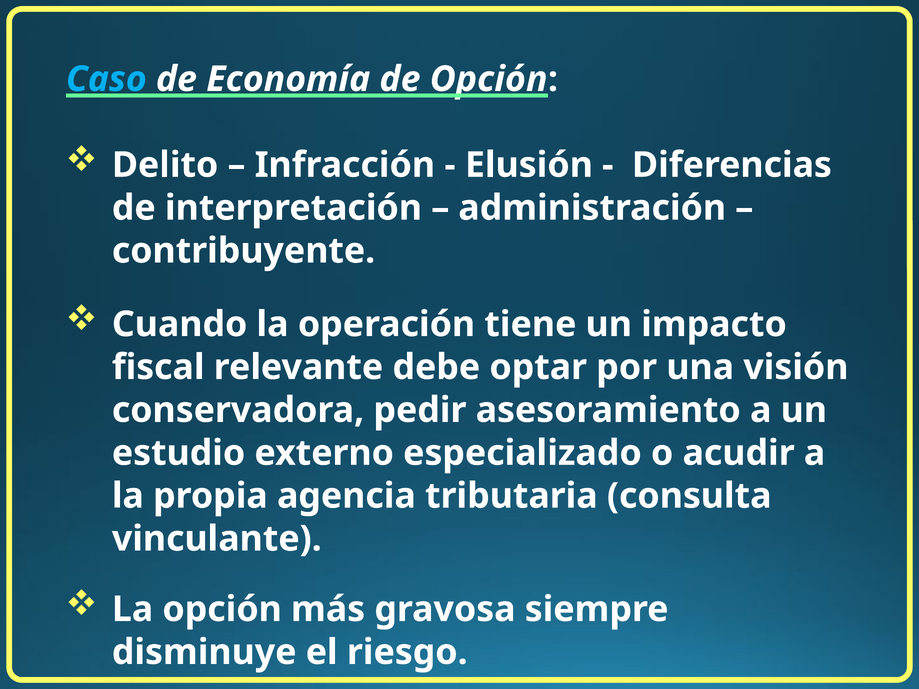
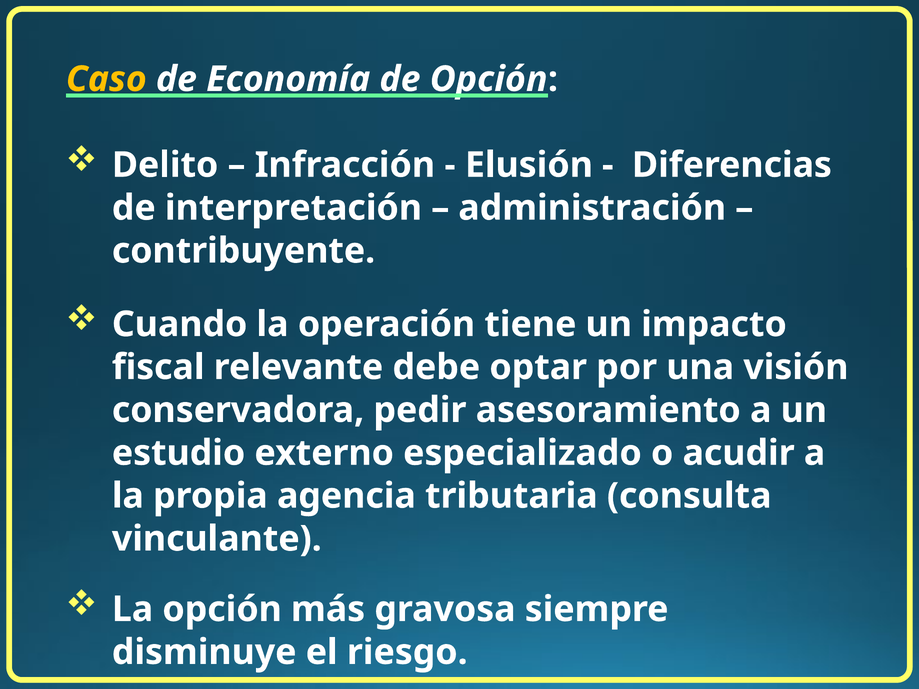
Caso colour: light blue -> yellow
